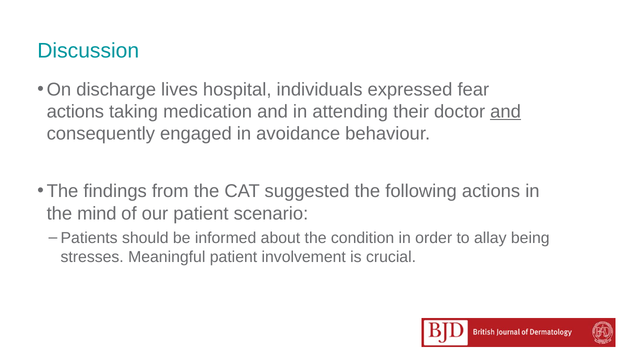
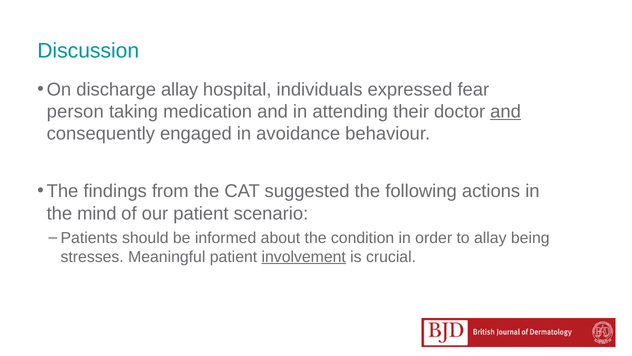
discharge lives: lives -> allay
actions at (75, 111): actions -> person
involvement underline: none -> present
